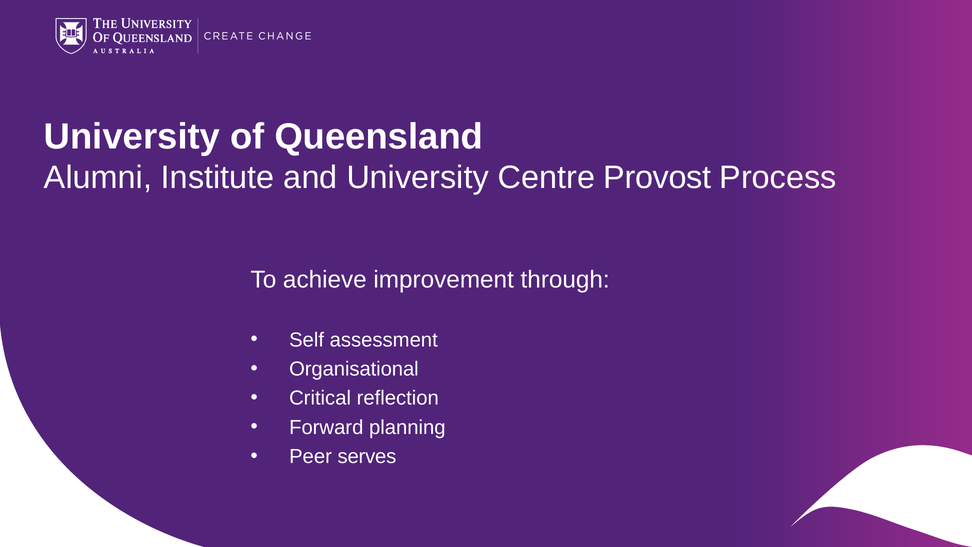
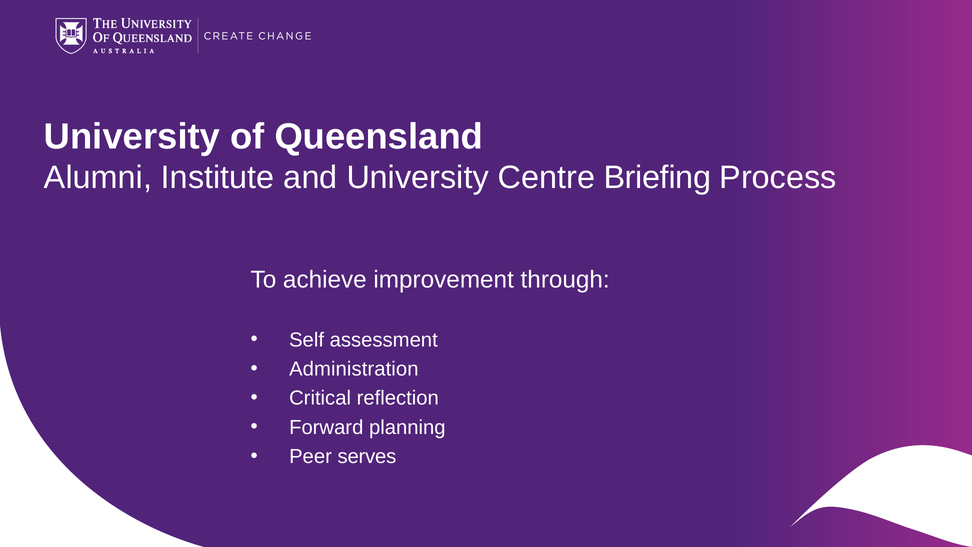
Provost: Provost -> Briefing
Organisational: Organisational -> Administration
